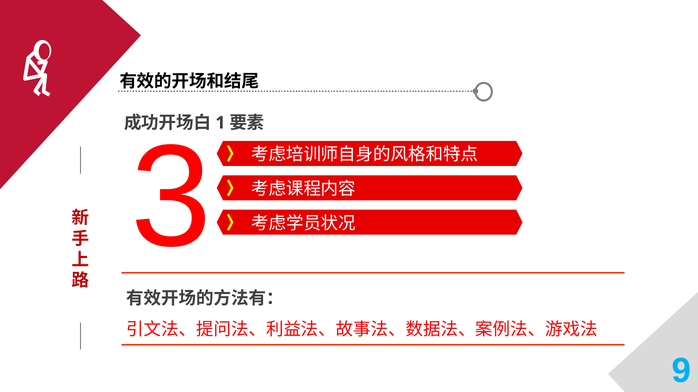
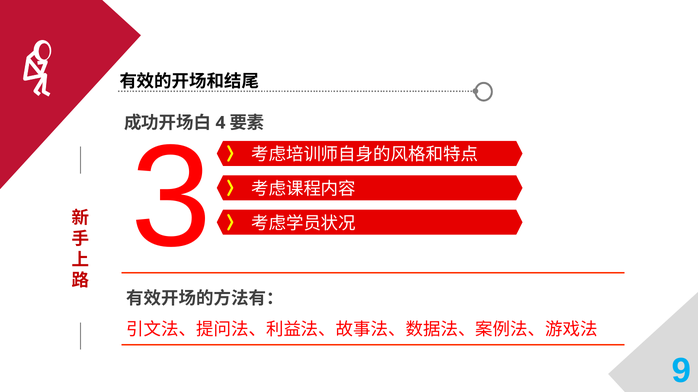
1: 1 -> 4
